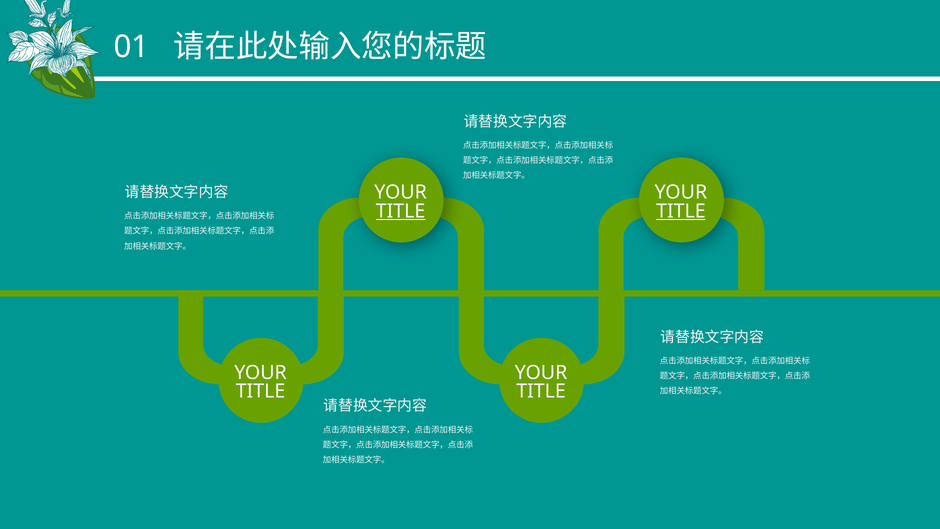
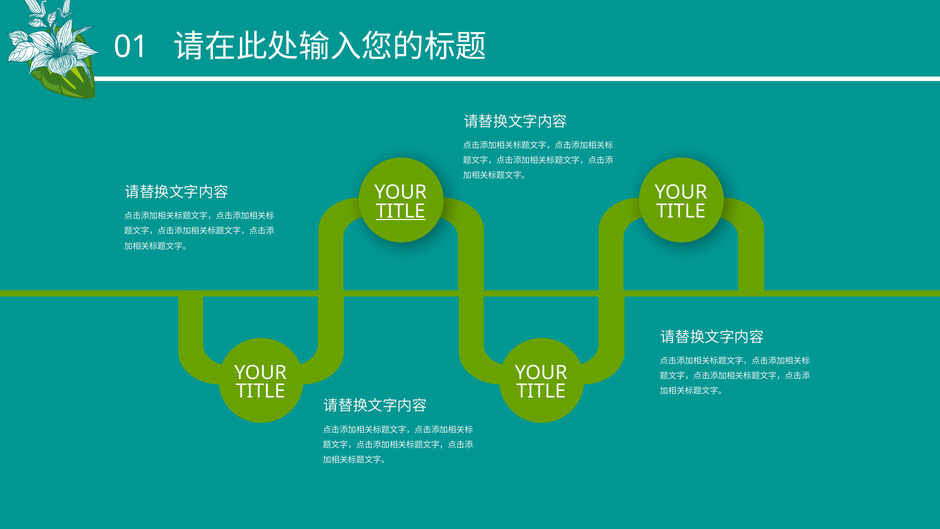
TITLE at (681, 211) underline: present -> none
